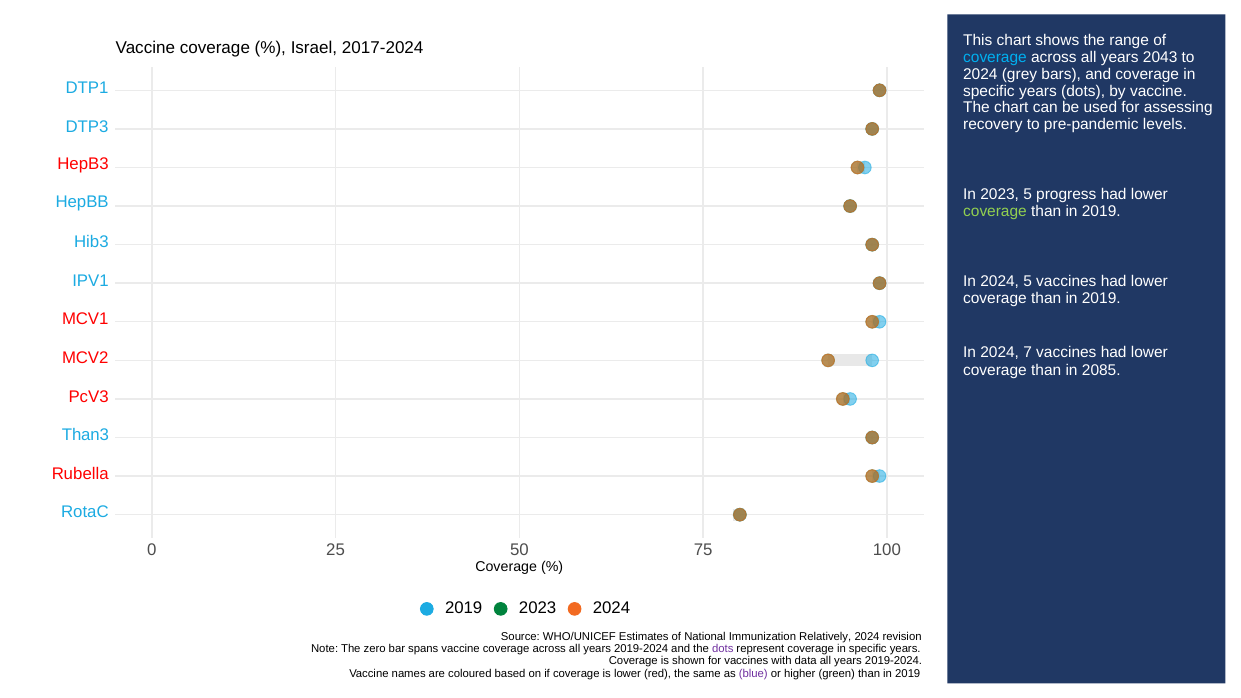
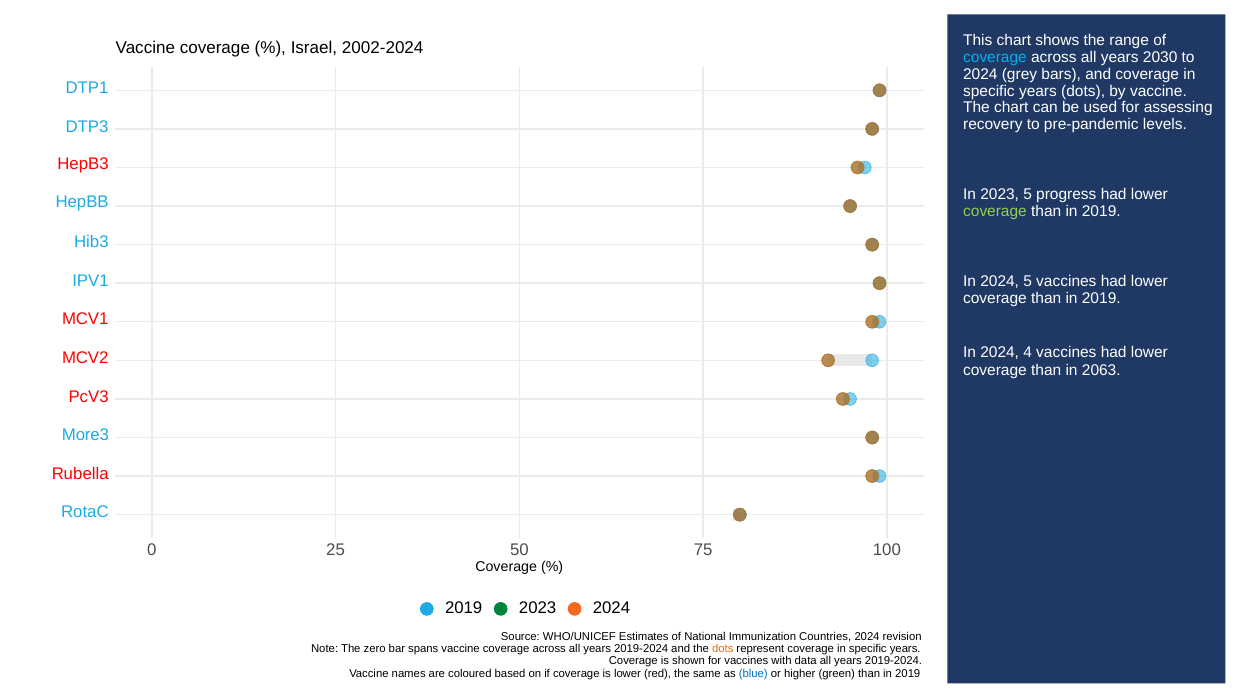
2017-2024: 2017-2024 -> 2002-2024
2043: 2043 -> 2030
7: 7 -> 4
2085: 2085 -> 2063
Than3: Than3 -> More3
Relatively: Relatively -> Countries
dots at (723, 649) colour: purple -> orange
blue colour: purple -> blue
